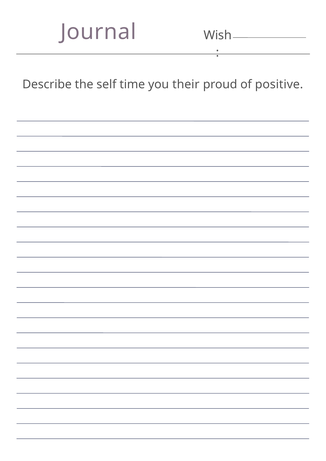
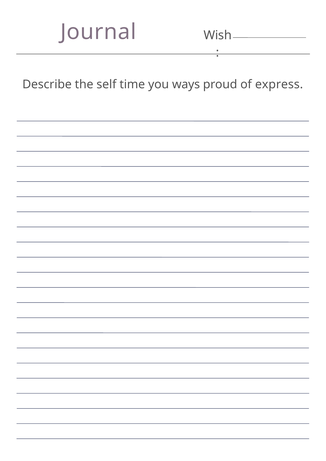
their: their -> ways
positive: positive -> express
